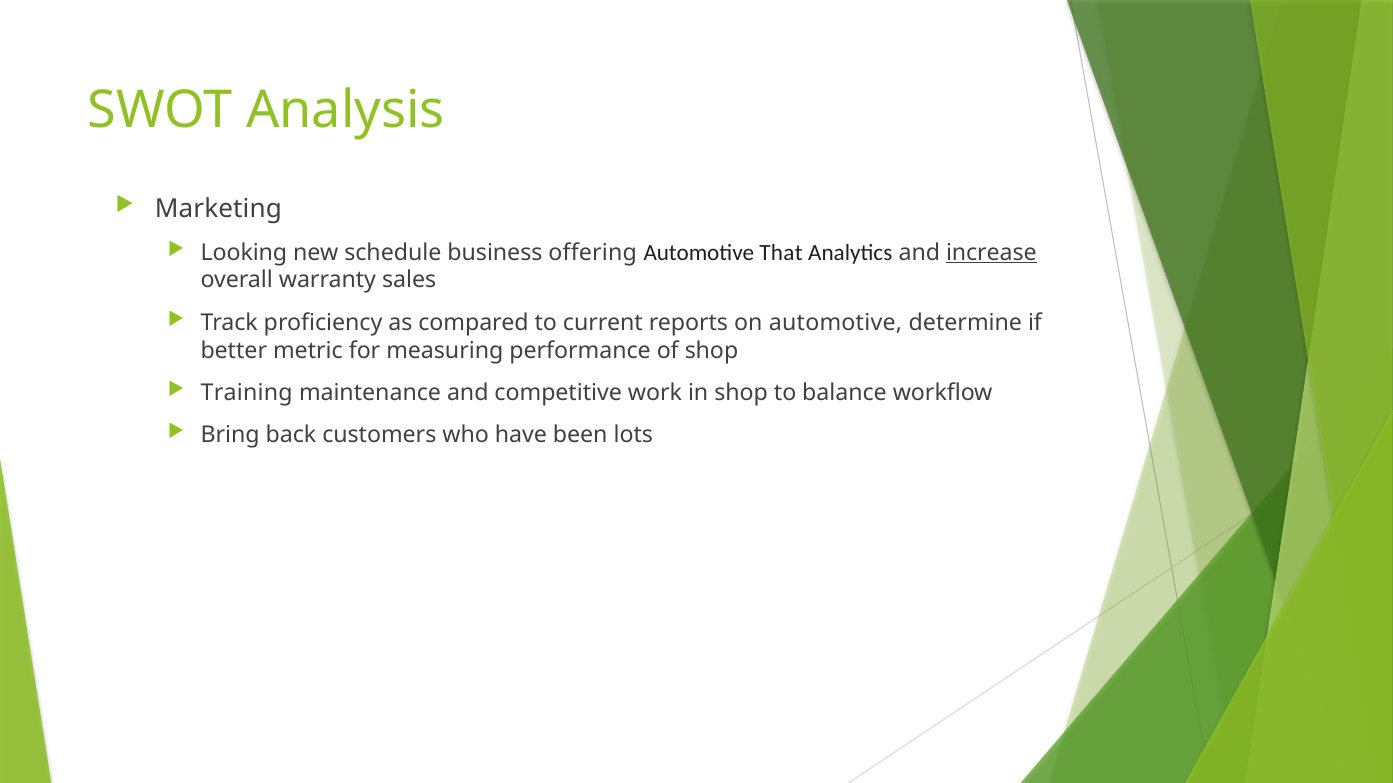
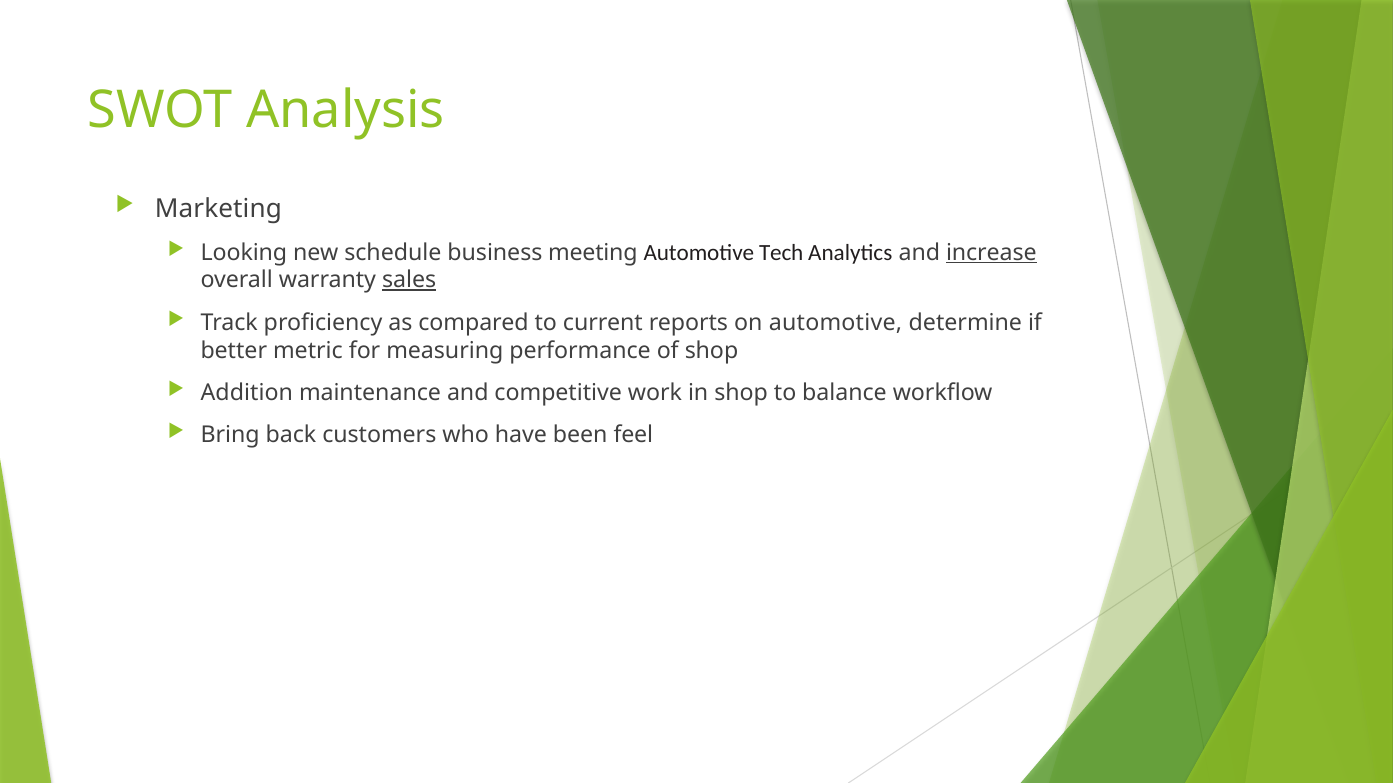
offering: offering -> meeting
That: That -> Tech
sales underline: none -> present
Training: Training -> Addition
lots: lots -> feel
